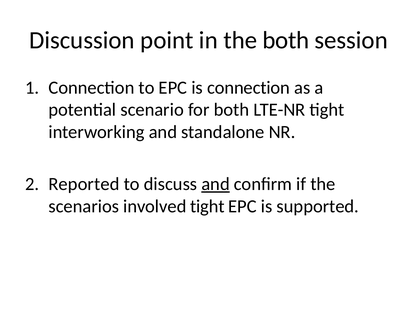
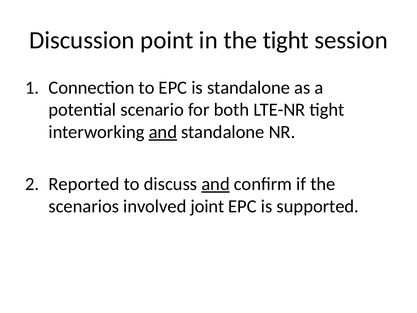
the both: both -> tight
is connection: connection -> standalone
and at (163, 132) underline: none -> present
involved tight: tight -> joint
